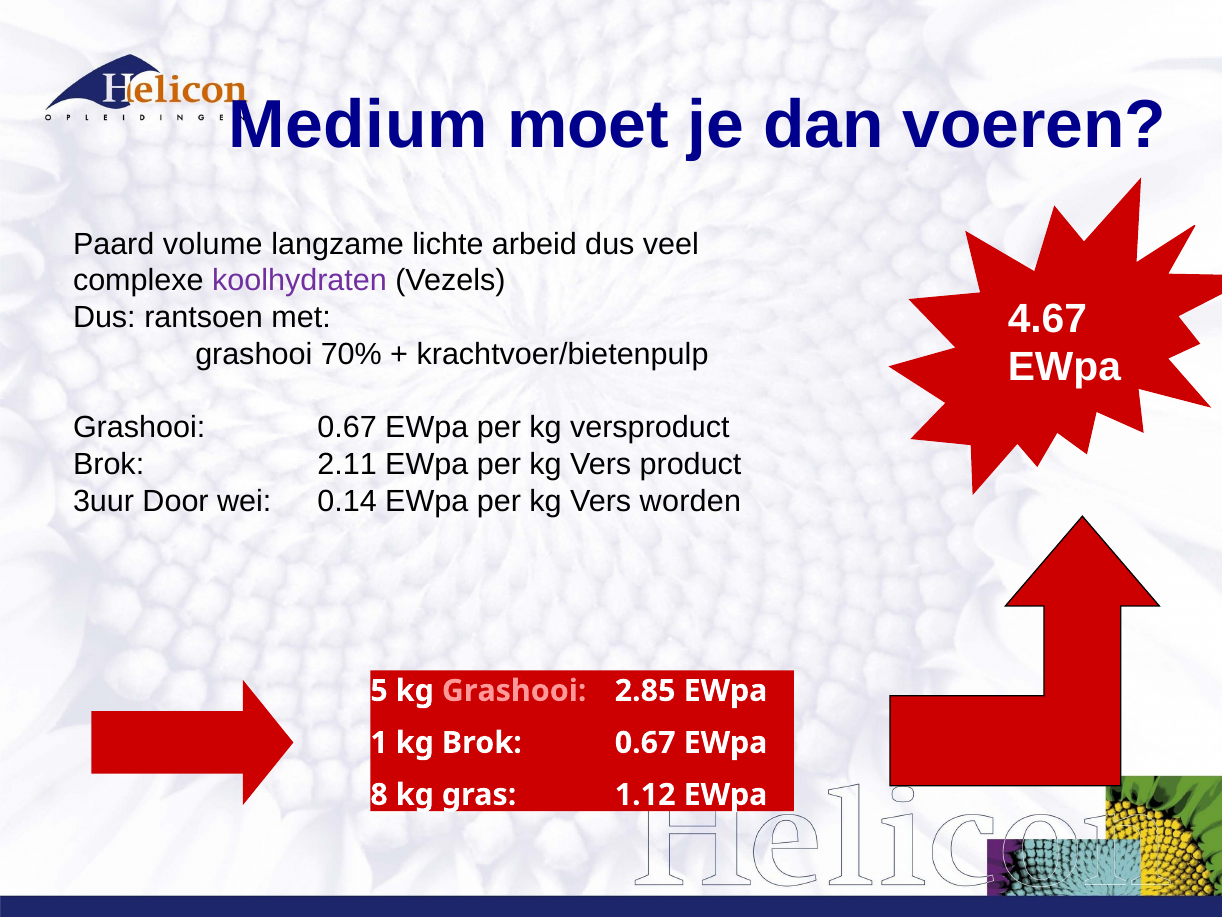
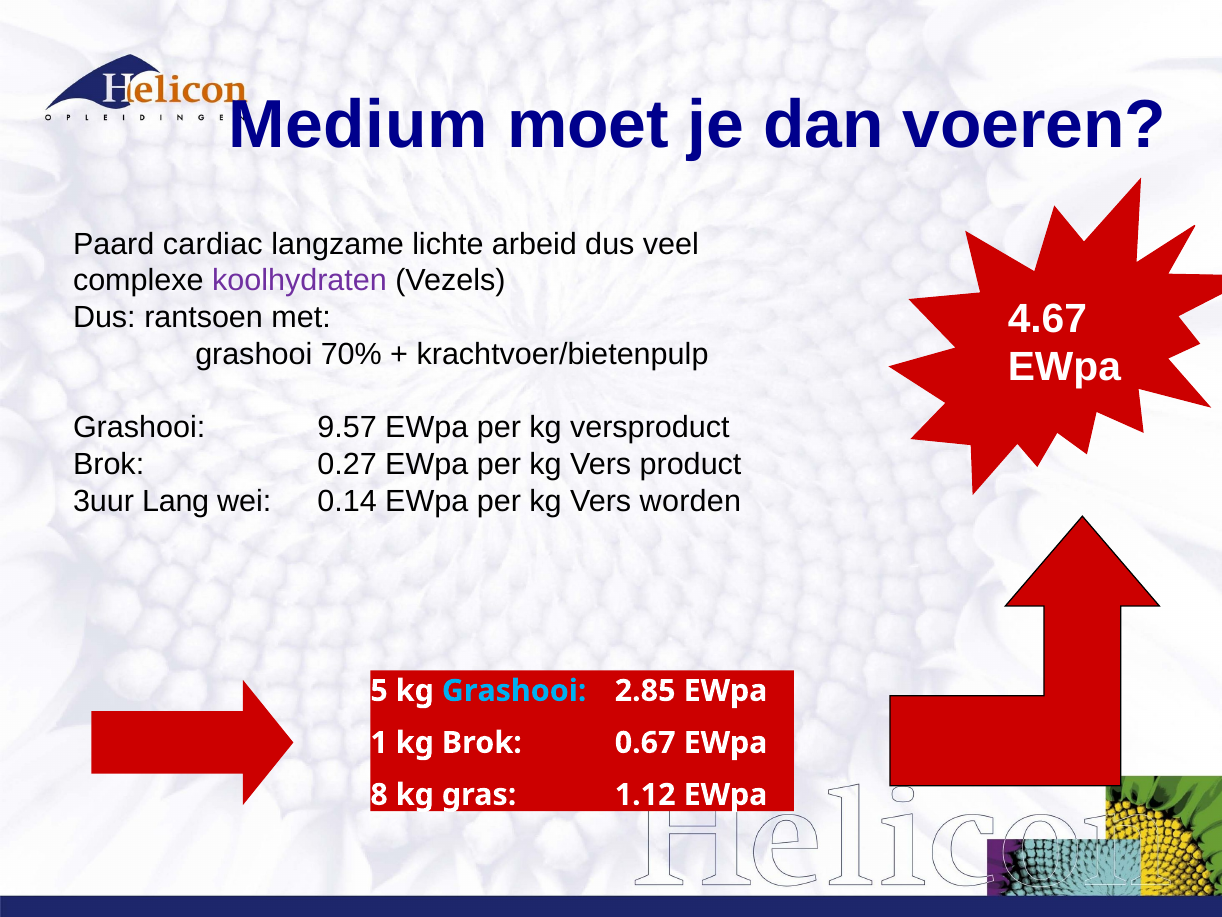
volume: volume -> cardiac
Grashooi 0.67: 0.67 -> 9.57
2.11: 2.11 -> 0.27
Door: Door -> Lang
Grashooi at (514, 690) colour: pink -> light blue
